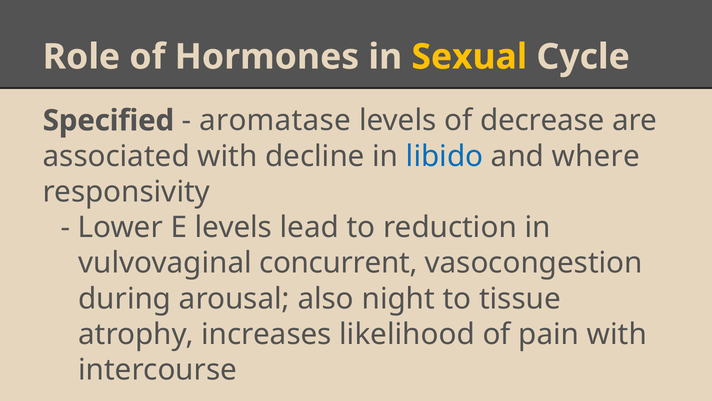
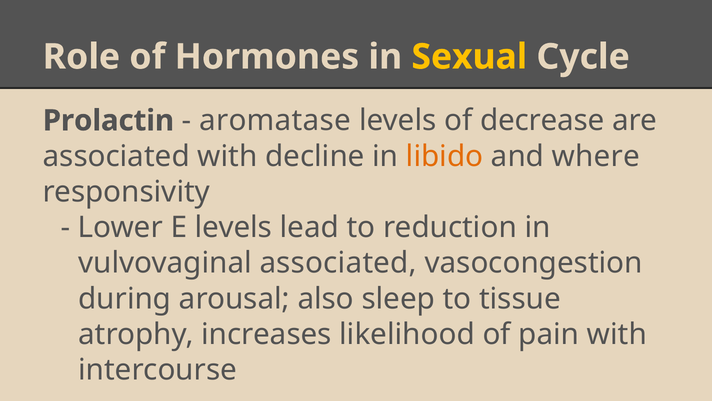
Specified: Specified -> Prolactin
libido colour: blue -> orange
vulvovaginal concurrent: concurrent -> associated
night: night -> sleep
